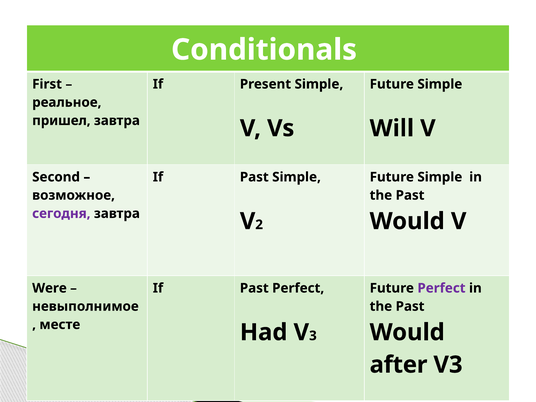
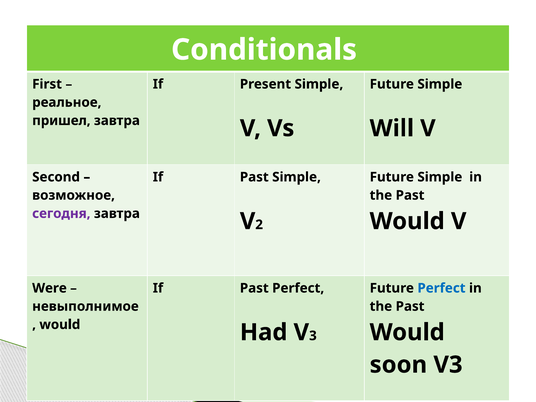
Perfect at (441, 288) colour: purple -> blue
месте at (60, 325): месте -> would
after: after -> soon
